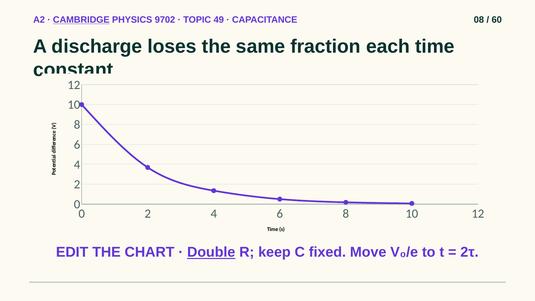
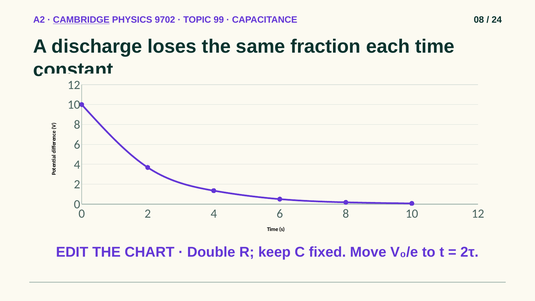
49: 49 -> 99
60: 60 -> 24
Double underline: present -> none
